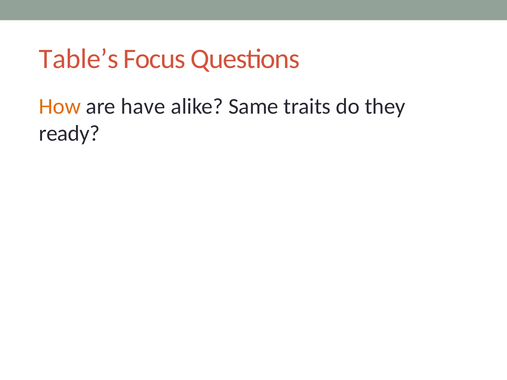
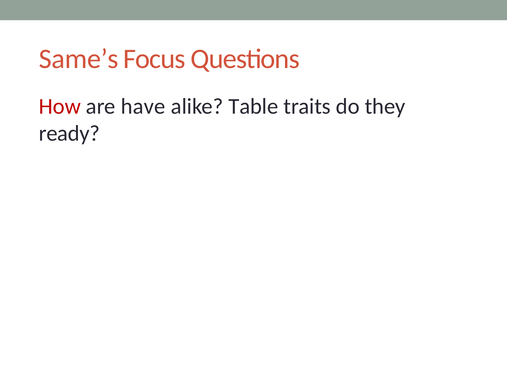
Table’s: Table’s -> Same’s
How colour: orange -> red
Same: Same -> Table
